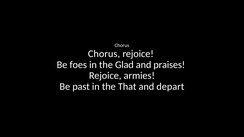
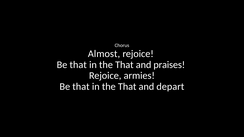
Chorus at (104, 54): Chorus -> Almost
foes at (78, 65): foes -> that
Glad at (124, 65): Glad -> That
past at (81, 87): past -> that
